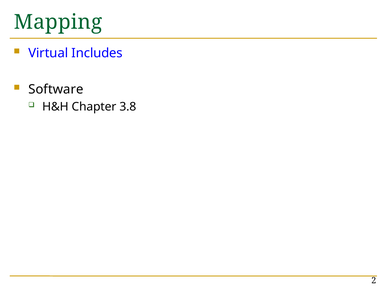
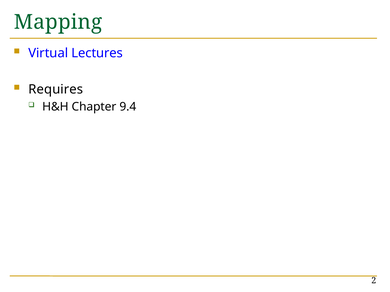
Includes: Includes -> Lectures
Software: Software -> Requires
3.8: 3.8 -> 9.4
